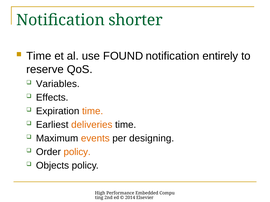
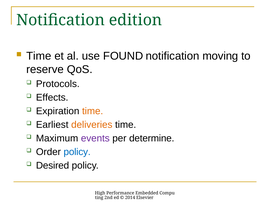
shorter: shorter -> edition
entirely: entirely -> moving
Variables: Variables -> Protocols
events colour: orange -> purple
designing: designing -> determine
policy at (77, 152) colour: orange -> blue
Objects: Objects -> Desired
